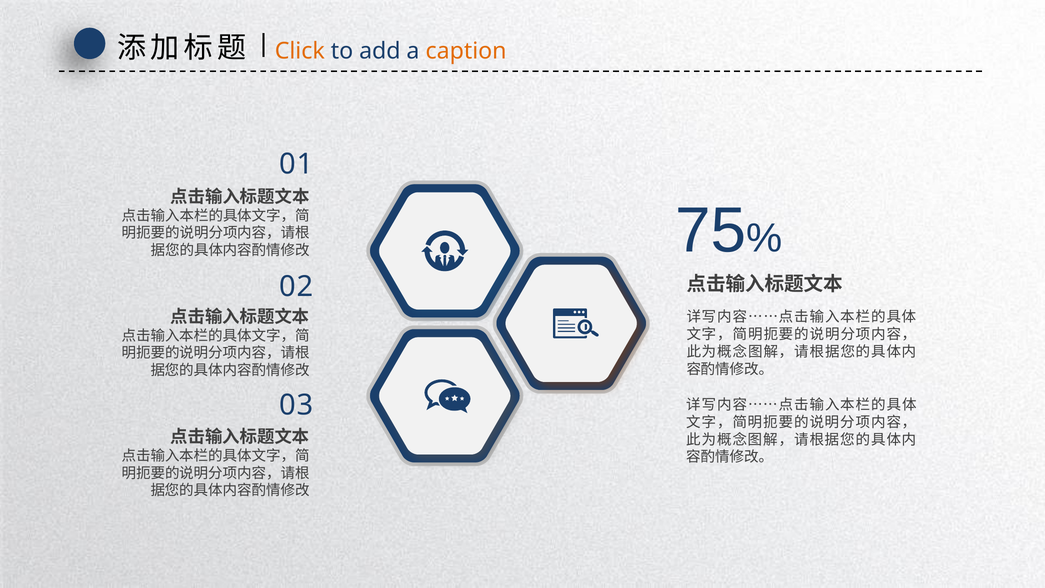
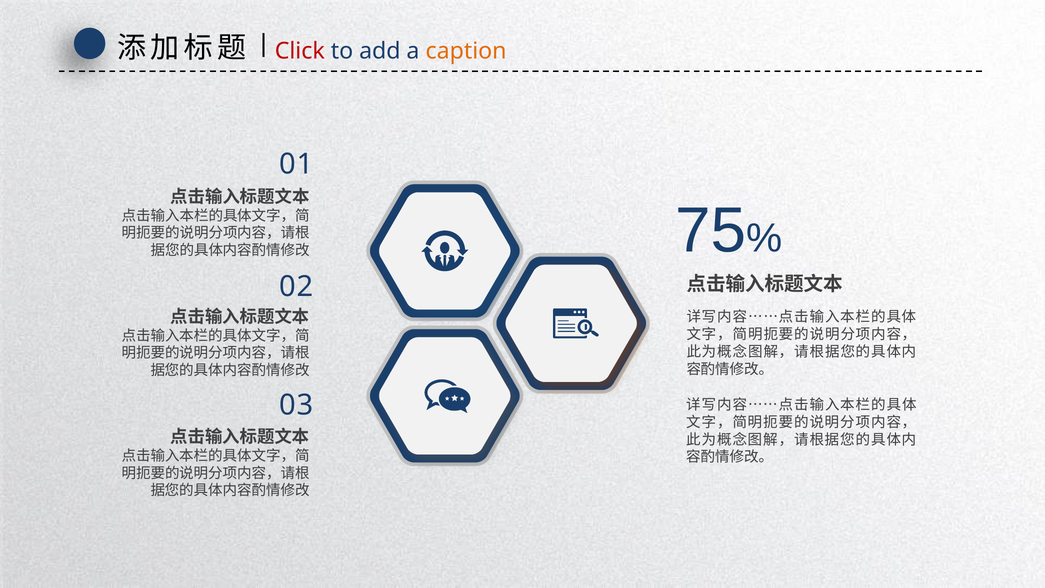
Click colour: orange -> red
